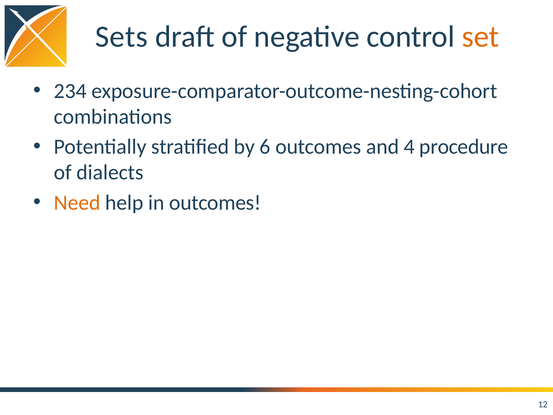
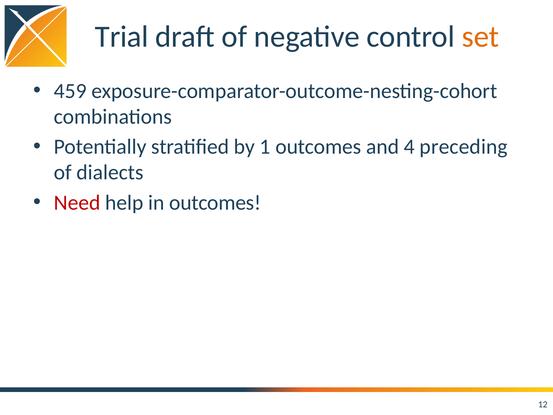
Sets: Sets -> Trial
234: 234 -> 459
6: 6 -> 1
procedure: procedure -> preceding
Need colour: orange -> red
